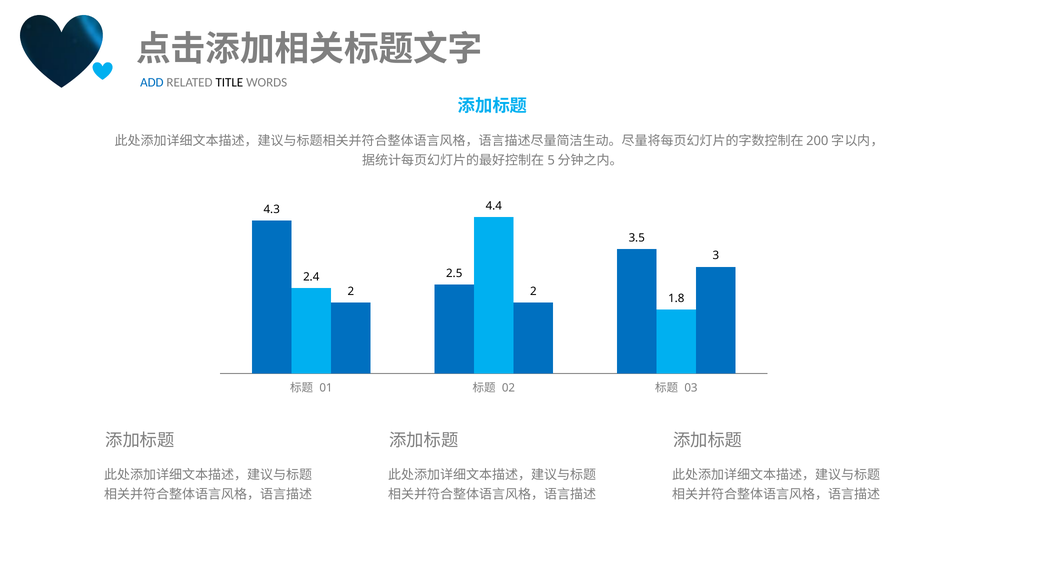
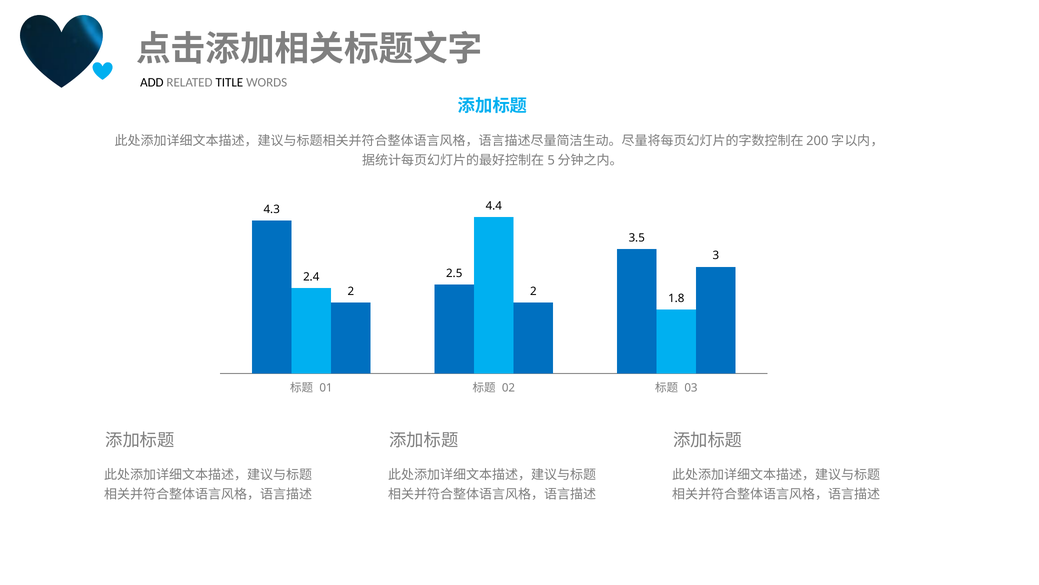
ADD colour: blue -> black
